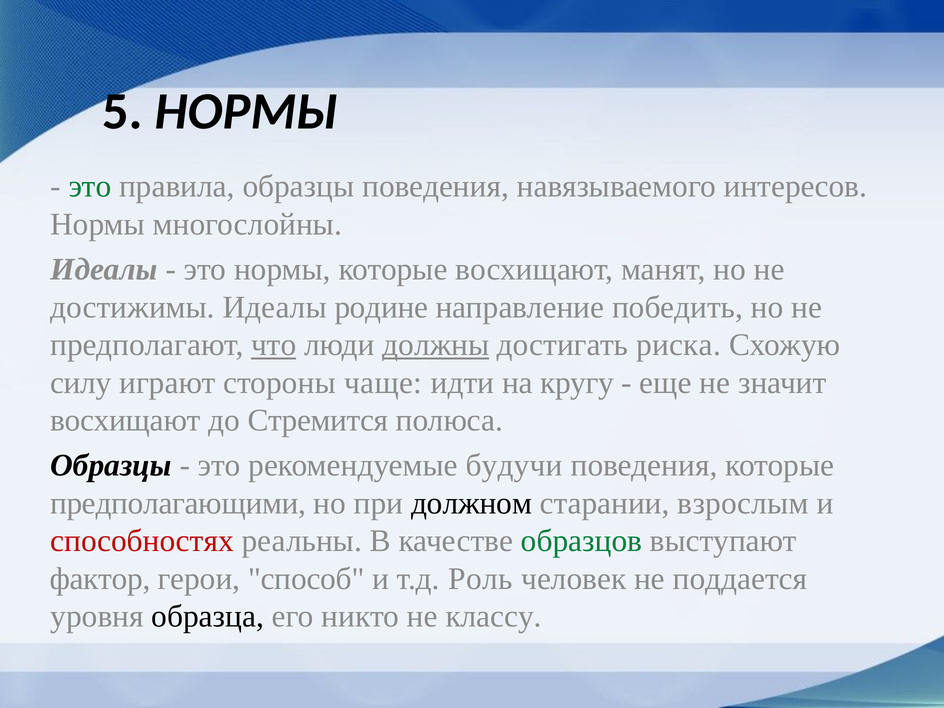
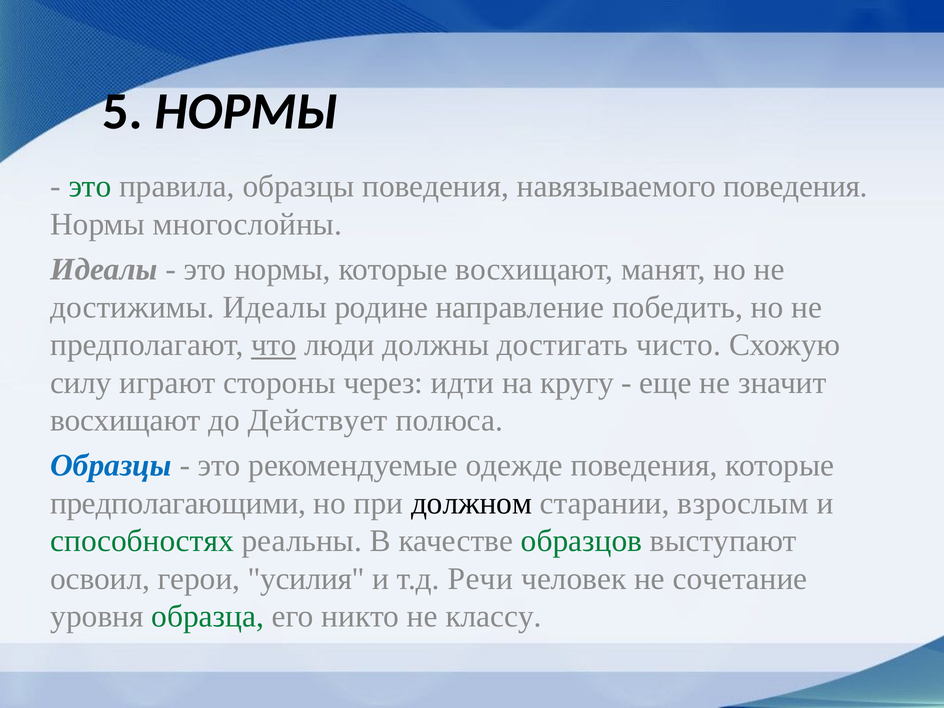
навязываемого интересов: интересов -> поведения
должны underline: present -> none
риска: риска -> чисто
чаще: чаще -> через
Стремится: Стремится -> Действует
Образцы at (111, 466) colour: black -> blue
будучи: будучи -> одежде
способностях colour: red -> green
фактор: фактор -> освоил
способ: способ -> усилия
Роль: Роль -> Речи
поддается: поддается -> сочетание
образца colour: black -> green
